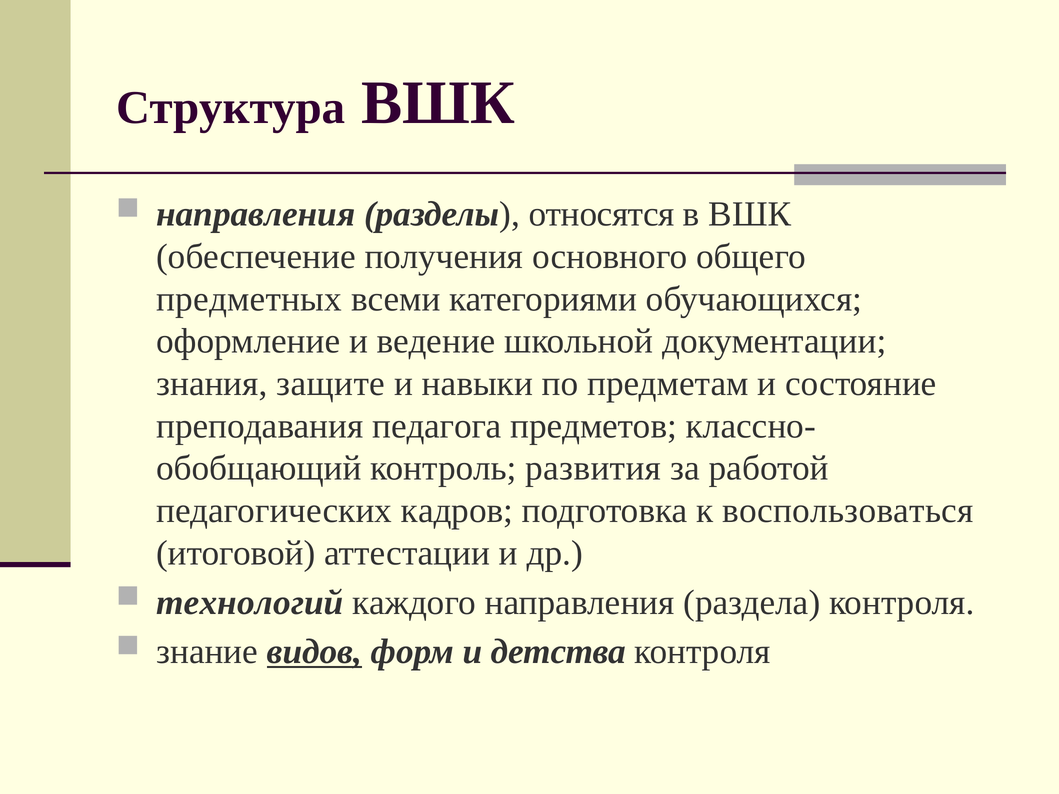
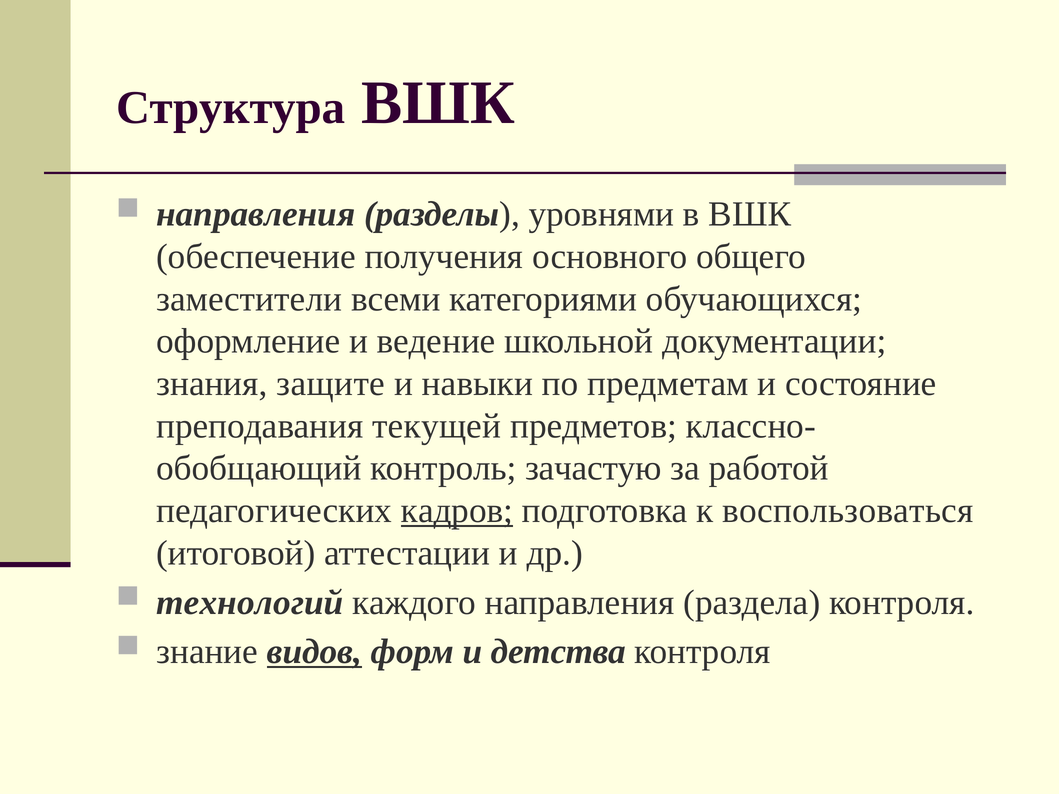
относятся: относятся -> уровнями
предметных: предметных -> заместители
педагога: педагога -> текущей
развития: развития -> зачастую
кадров underline: none -> present
